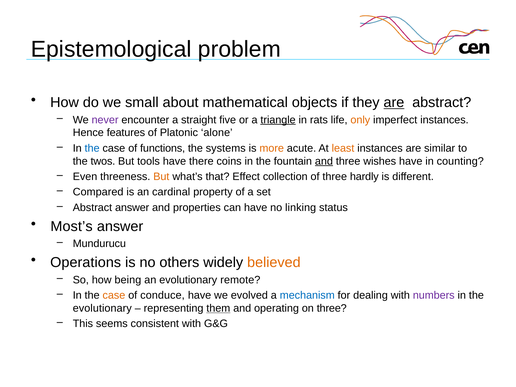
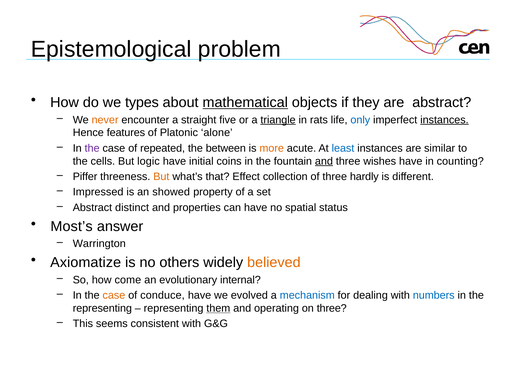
small: small -> types
mathematical underline: none -> present
are at (394, 102) underline: present -> none
never colour: purple -> orange
only colour: orange -> blue
instances at (444, 120) underline: none -> present
the at (92, 148) colour: blue -> purple
functions: functions -> repeated
systems: systems -> between
least colour: orange -> blue
twos: twos -> cells
tools: tools -> logic
there: there -> initial
Even: Even -> Piffer
Compared: Compared -> Impressed
cardinal: cardinal -> showed
Abstract answer: answer -> distinct
linking: linking -> spatial
Mundurucu: Mundurucu -> Warrington
Operations: Operations -> Axiomatize
being: being -> come
remote: remote -> internal
numbers colour: purple -> blue
evolutionary at (102, 308): evolutionary -> representing
